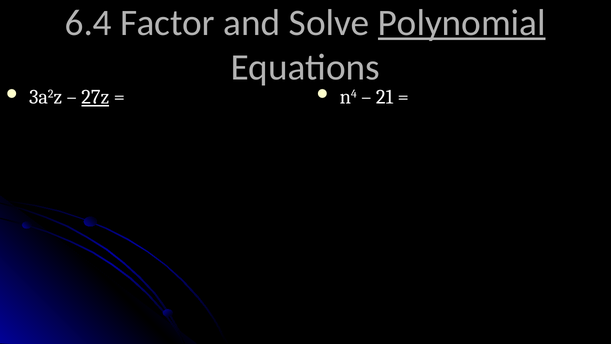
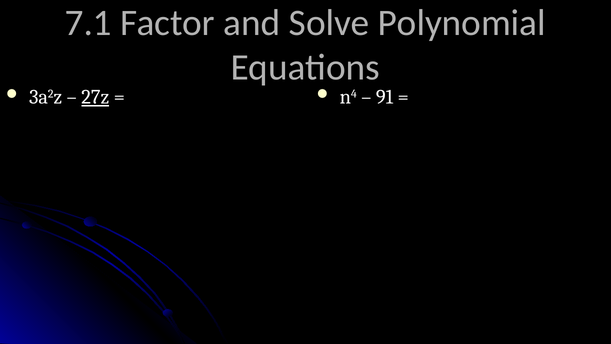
6.4: 6.4 -> 7.1
Polynomial underline: present -> none
21: 21 -> 91
